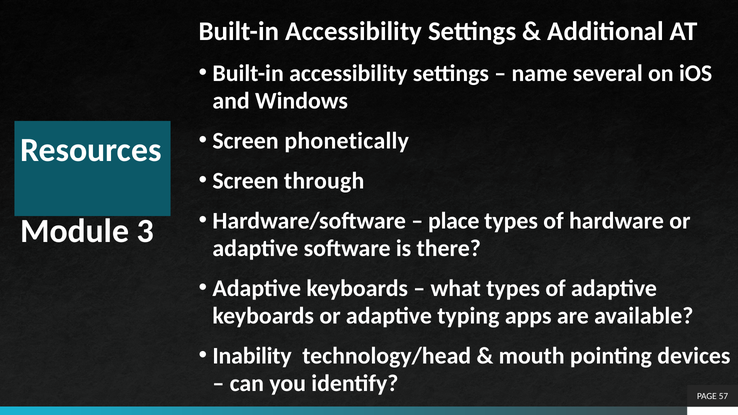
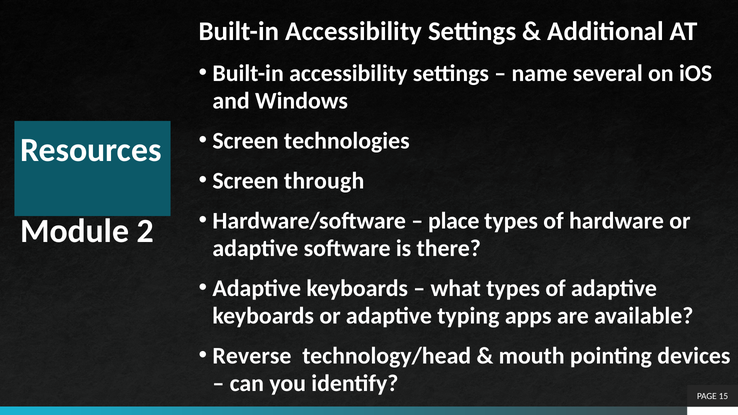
phonetically: phonetically -> technologies
3: 3 -> 2
Inability: Inability -> Reverse
57: 57 -> 15
